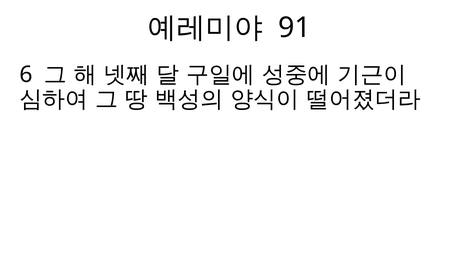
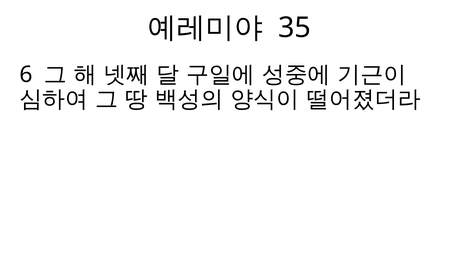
91: 91 -> 35
